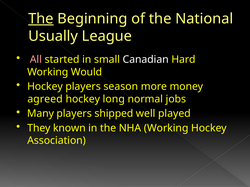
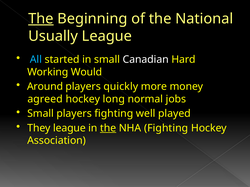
All colour: pink -> light blue
Hockey at (45, 87): Hockey -> Around
season: season -> quickly
Many at (41, 114): Many -> Small
players shipped: shipped -> fighting
They known: known -> league
the at (108, 128) underline: none -> present
NHA Working: Working -> Fighting
